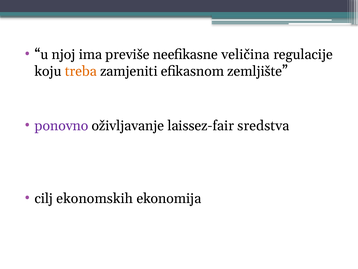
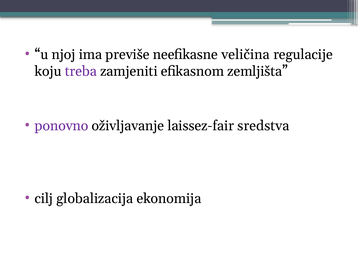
treba colour: orange -> purple
zemljište: zemljište -> zemljišta
ekonomskih: ekonomskih -> globalizacija
